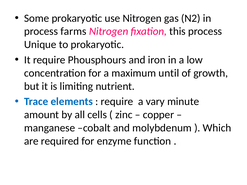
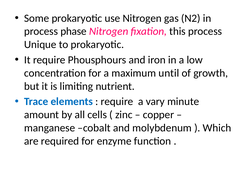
farms: farms -> phase
